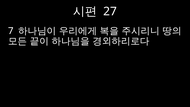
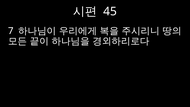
27: 27 -> 45
